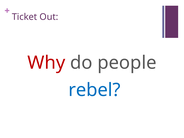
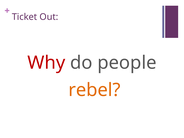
rebel colour: blue -> orange
